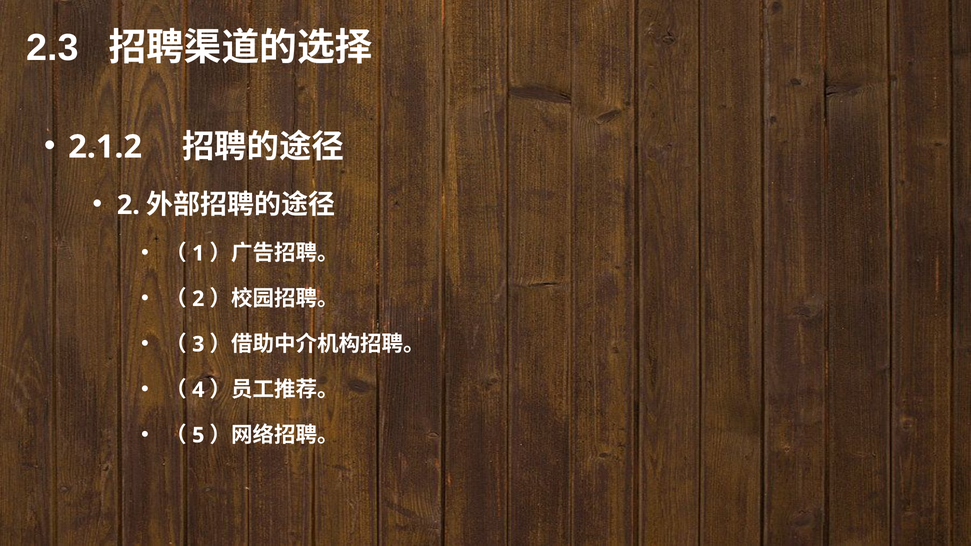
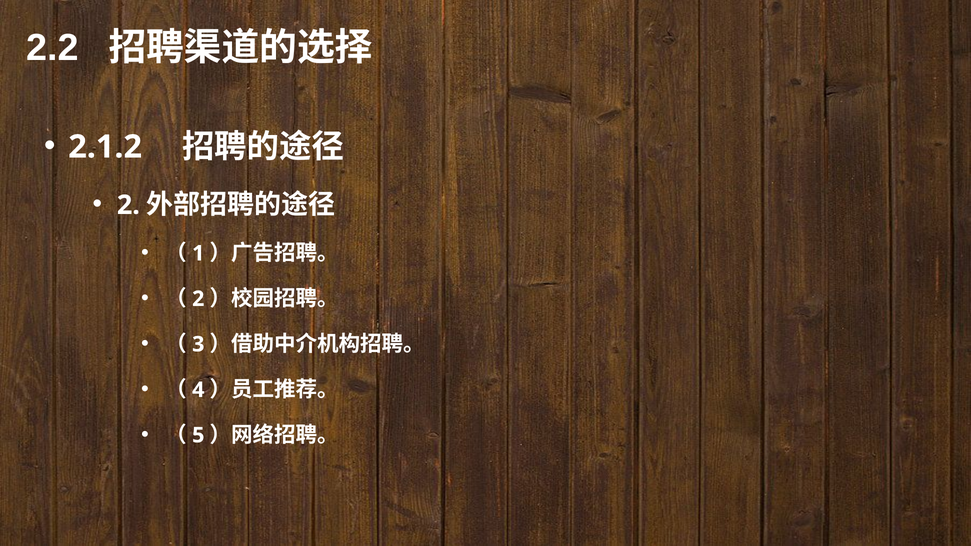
2.3: 2.3 -> 2.2
